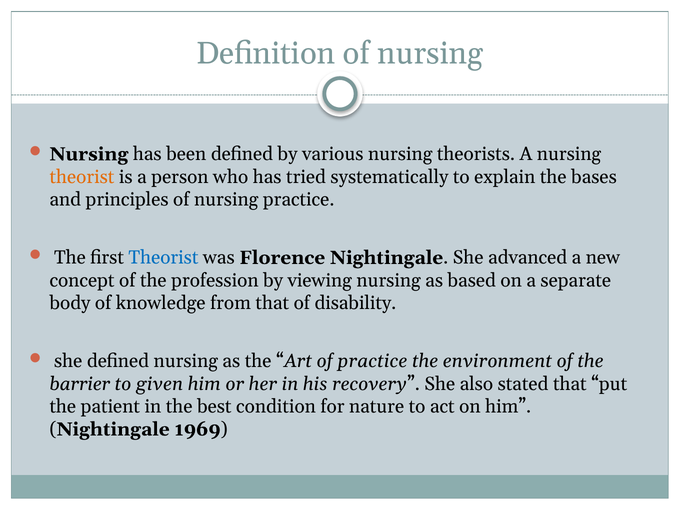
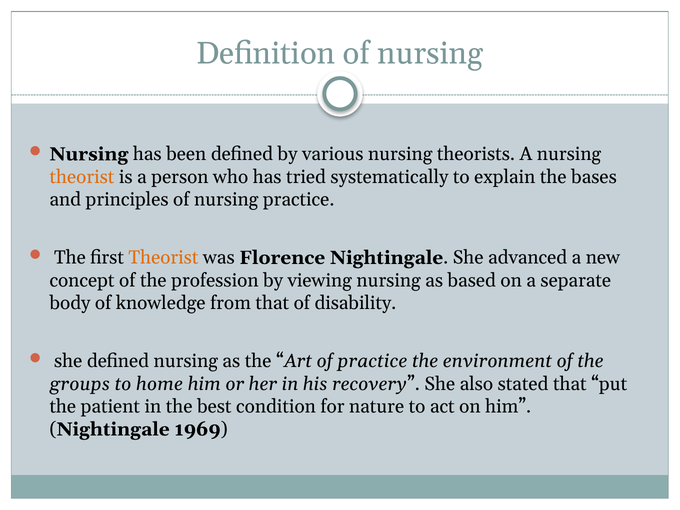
Theorist at (163, 258) colour: blue -> orange
barrier: barrier -> groups
given: given -> home
